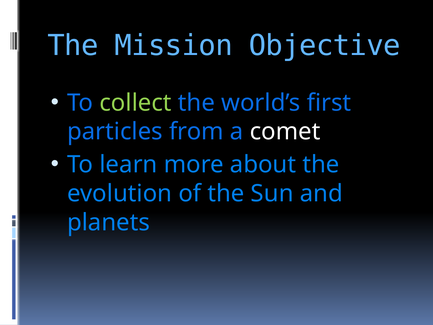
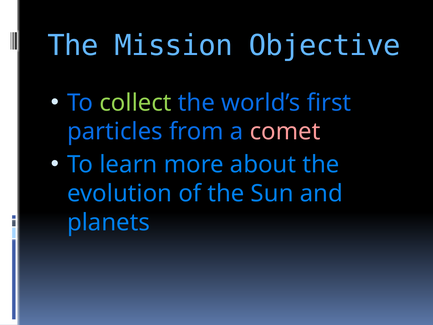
comet colour: white -> pink
